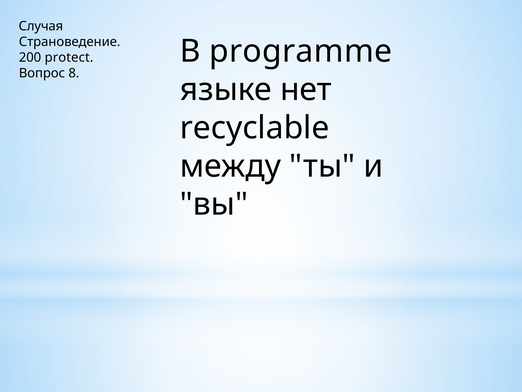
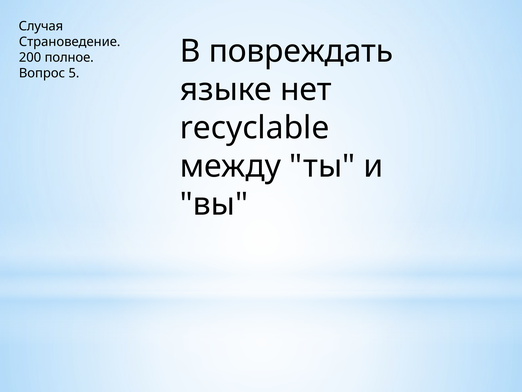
programme: programme -> повреждать
protect: protect -> полное
8: 8 -> 5
